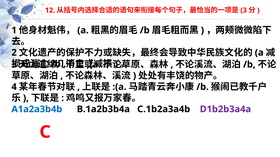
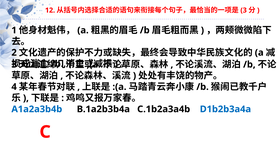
D1b2b3a4a colour: purple -> blue
